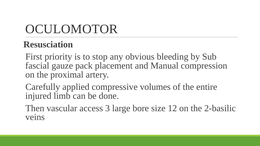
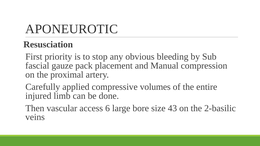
OCULOMOTOR: OCULOMOTOR -> APONEUROTIC
3: 3 -> 6
12: 12 -> 43
